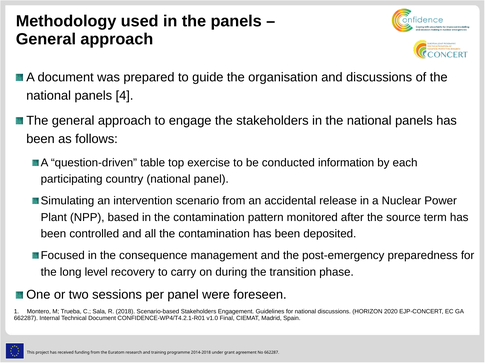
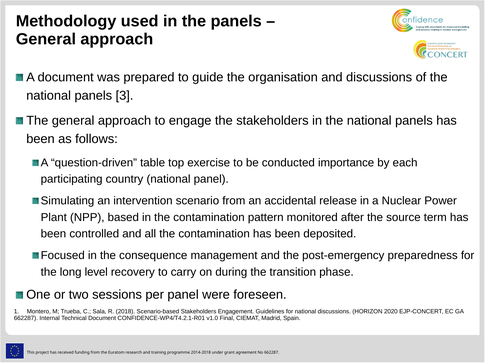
4: 4 -> 3
information: information -> importance
